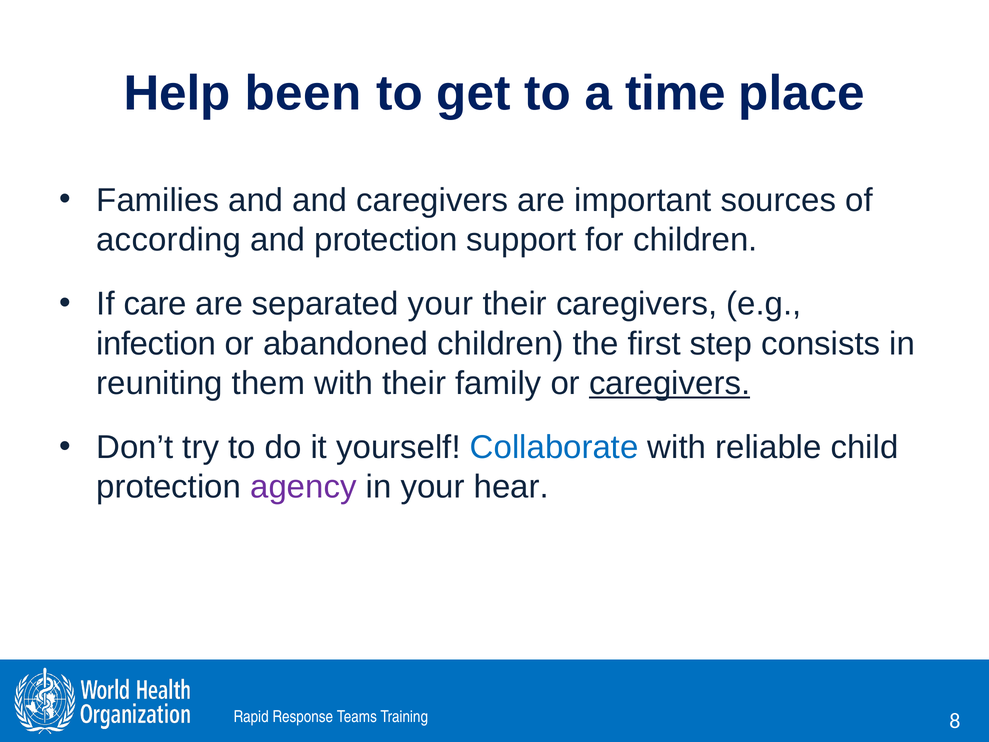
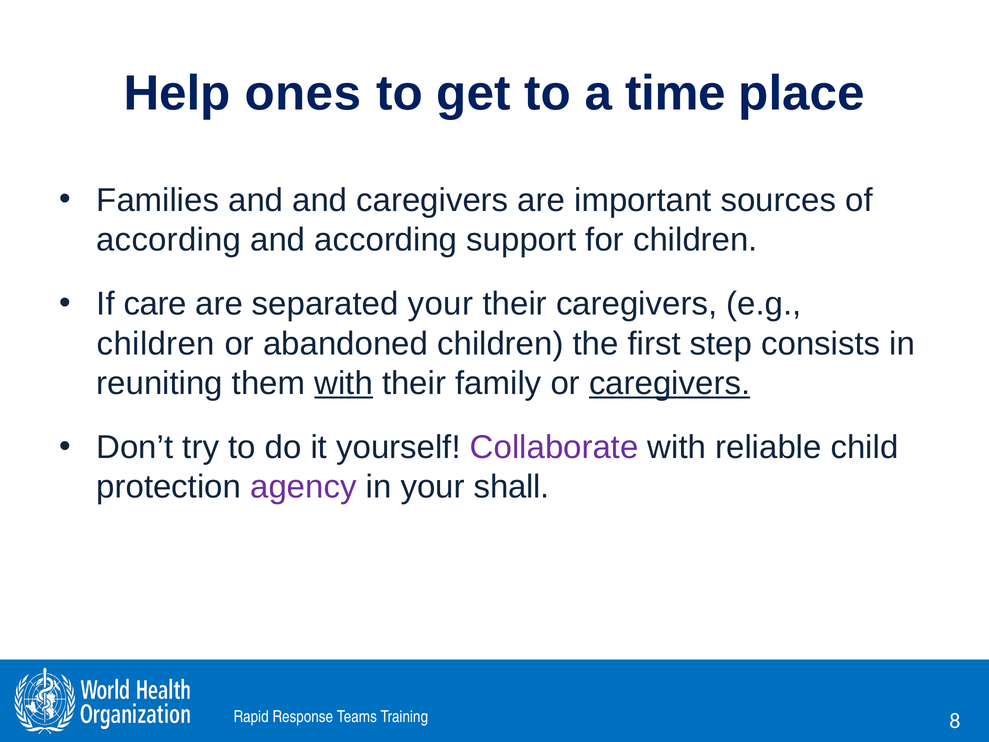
been: been -> ones
and protection: protection -> according
infection at (156, 344): infection -> children
with at (344, 383) underline: none -> present
Collaborate colour: blue -> purple
hear: hear -> shall
